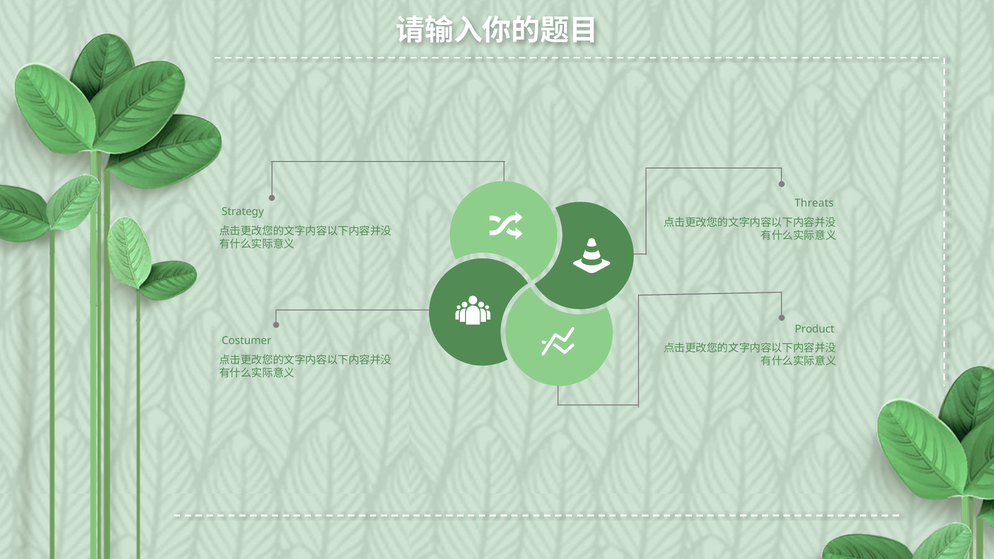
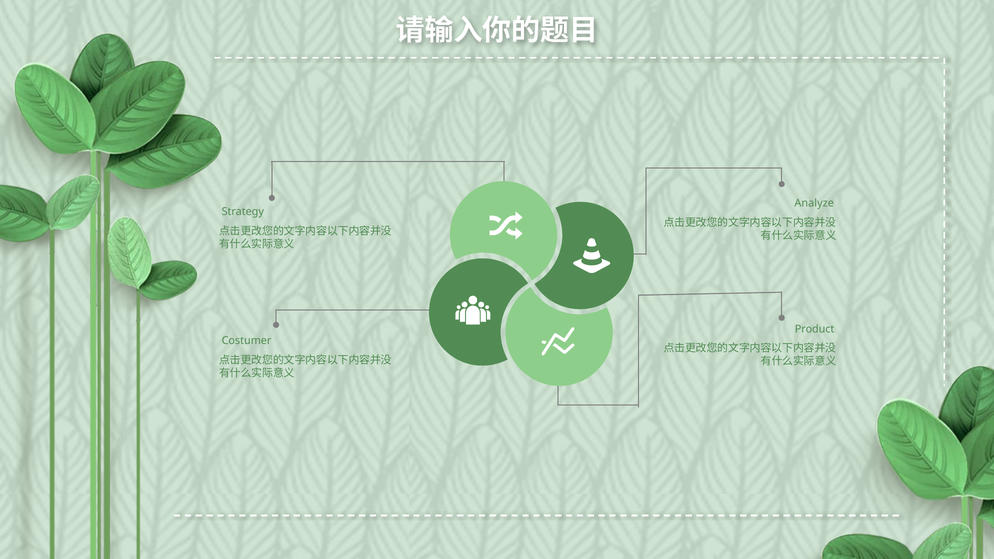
Threats: Threats -> Analyze
